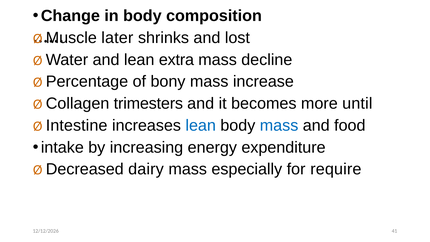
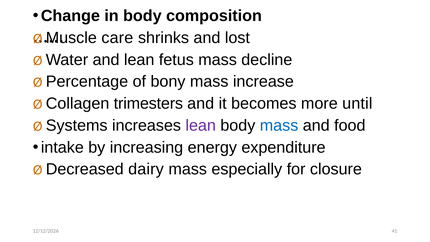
later: later -> care
extra: extra -> fetus
Intestine: Intestine -> Systems
lean at (201, 125) colour: blue -> purple
require: require -> closure
